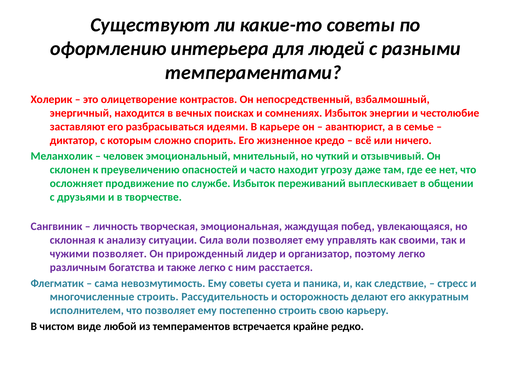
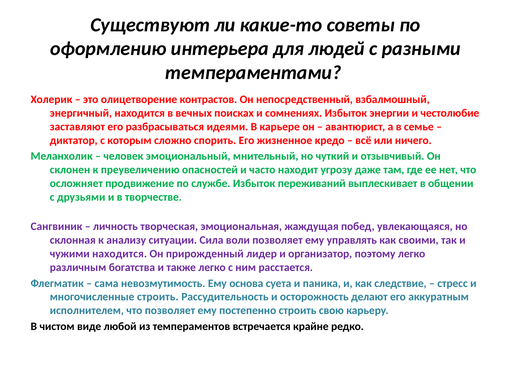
чужими позволяет: позволяет -> находится
Ему советы: советы -> основа
